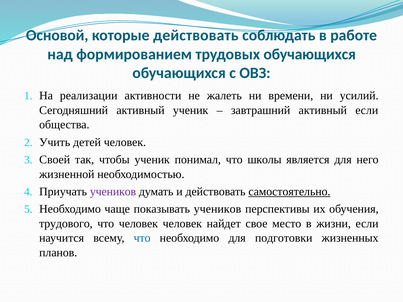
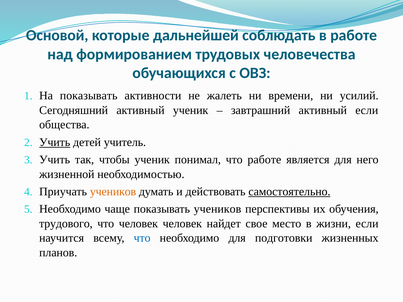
которые действовать: действовать -> дальнейшей
трудовых обучающихся: обучающихся -> человечества
На реализации: реализации -> показывать
Учить at (55, 142) underline: none -> present
детей человек: человек -> учитель
Своей at (55, 160): Своей -> Учить
что школы: школы -> работе
учеников at (113, 192) colour: purple -> orange
